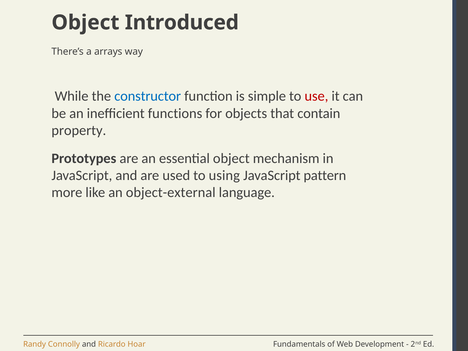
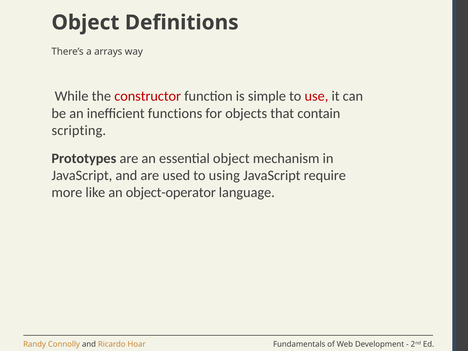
Introduced: Introduced -> Definitions
constructor colour: blue -> red
property: property -> scripting
pattern: pattern -> require
object-external: object-external -> object-operator
